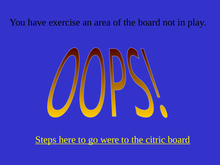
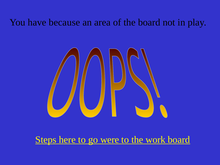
exercise: exercise -> because
citric: citric -> work
